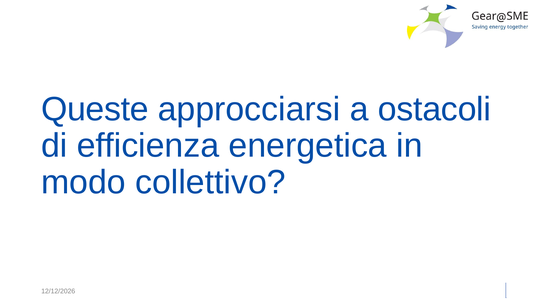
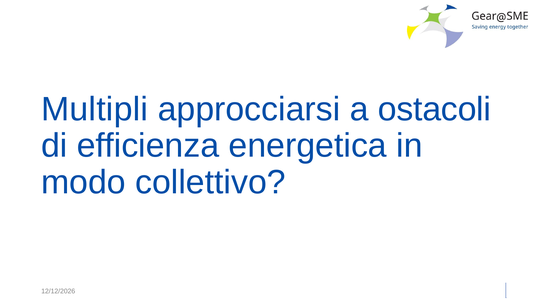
Queste: Queste -> Multipli
